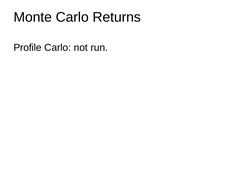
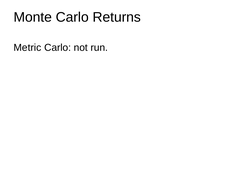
Profile: Profile -> Metric
